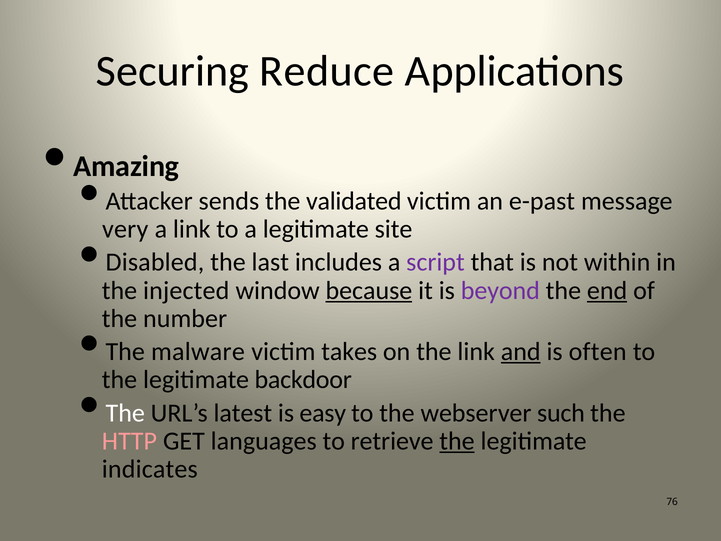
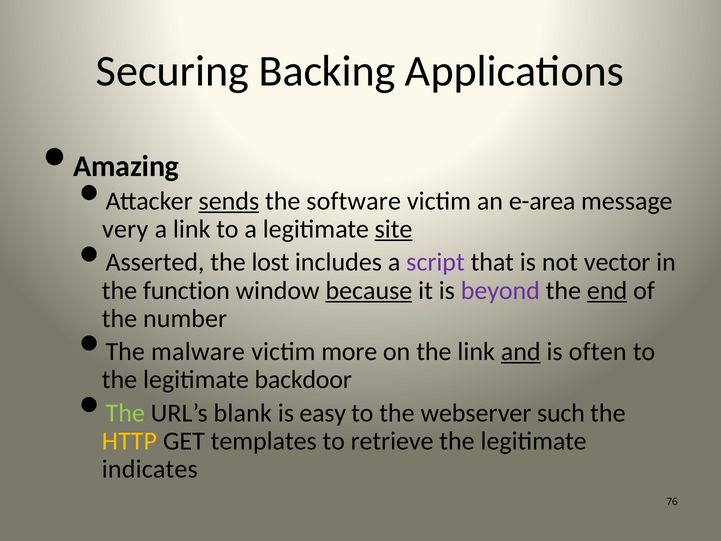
Reduce: Reduce -> Backing
sends underline: none -> present
validated: validated -> software
e-past: e-past -> e-area
site underline: none -> present
Disabled: Disabled -> Asserted
last: last -> lost
within: within -> vector
injected: injected -> function
takes: takes -> more
The at (125, 413) colour: white -> light green
latest: latest -> blank
HTTP colour: pink -> yellow
languages: languages -> templates
the at (457, 441) underline: present -> none
